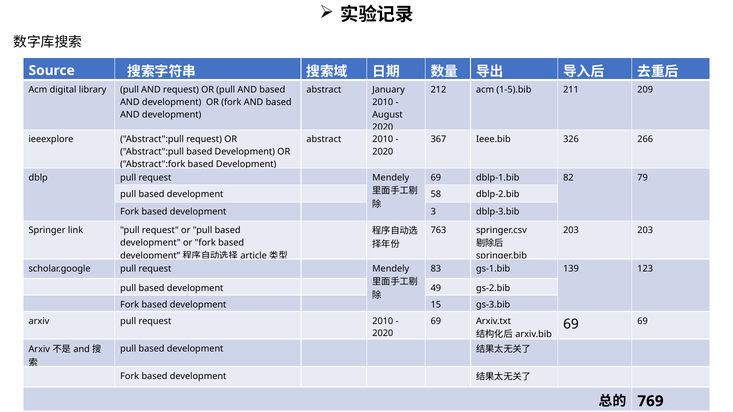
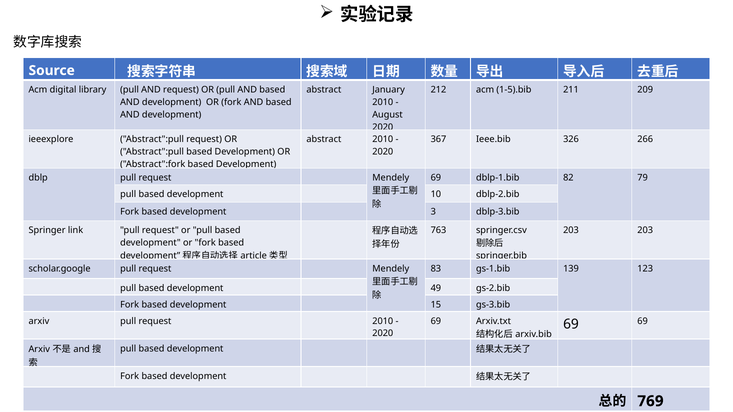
58: 58 -> 10
